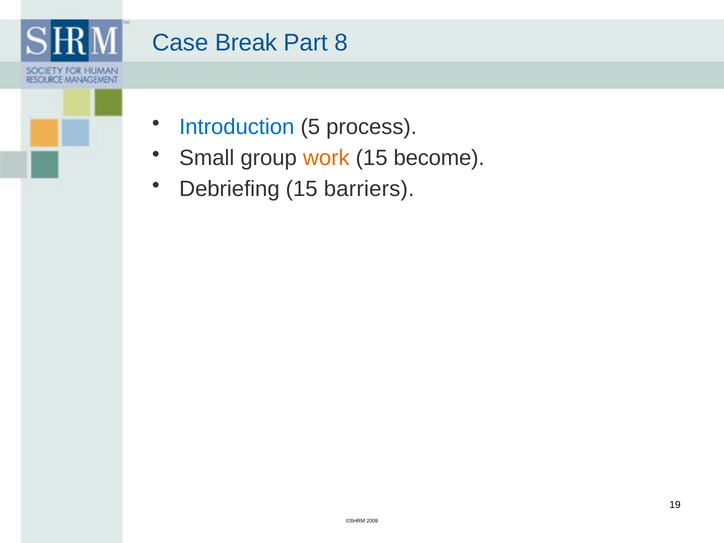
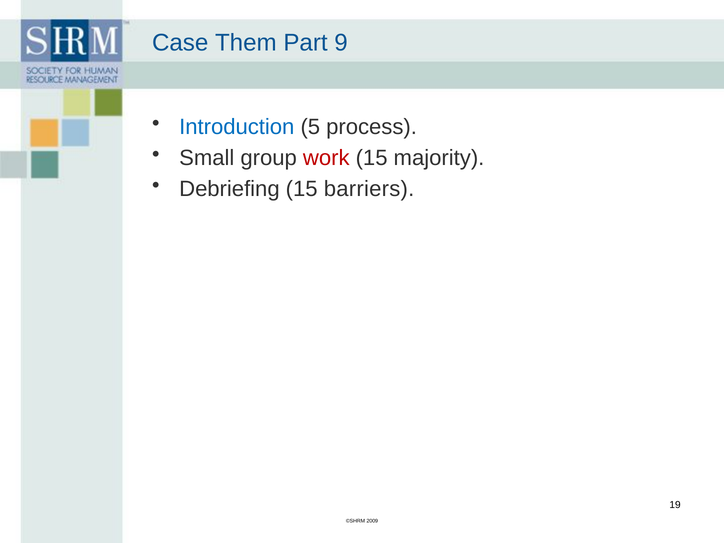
Break: Break -> Them
8: 8 -> 9
work colour: orange -> red
become: become -> majority
